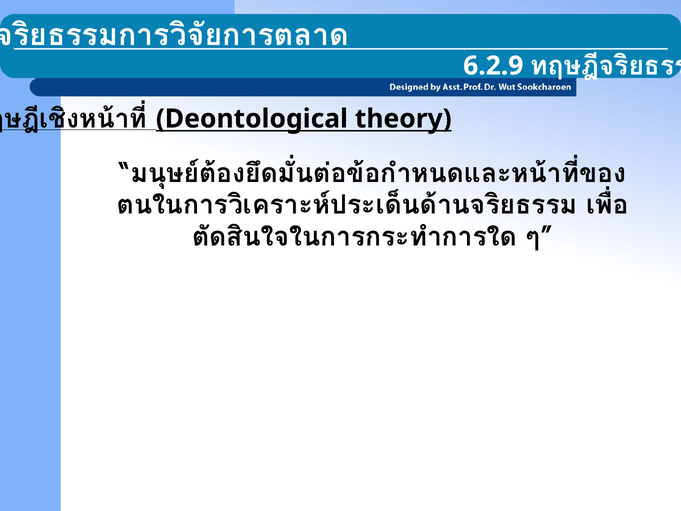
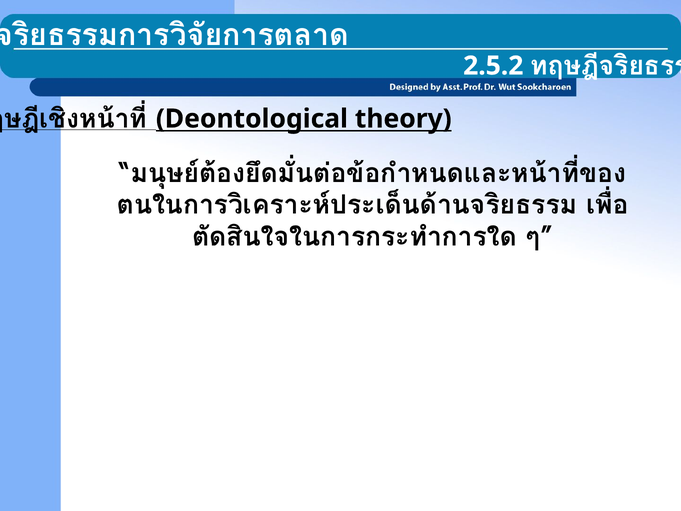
6.2.9: 6.2.9 -> 2.5.2
